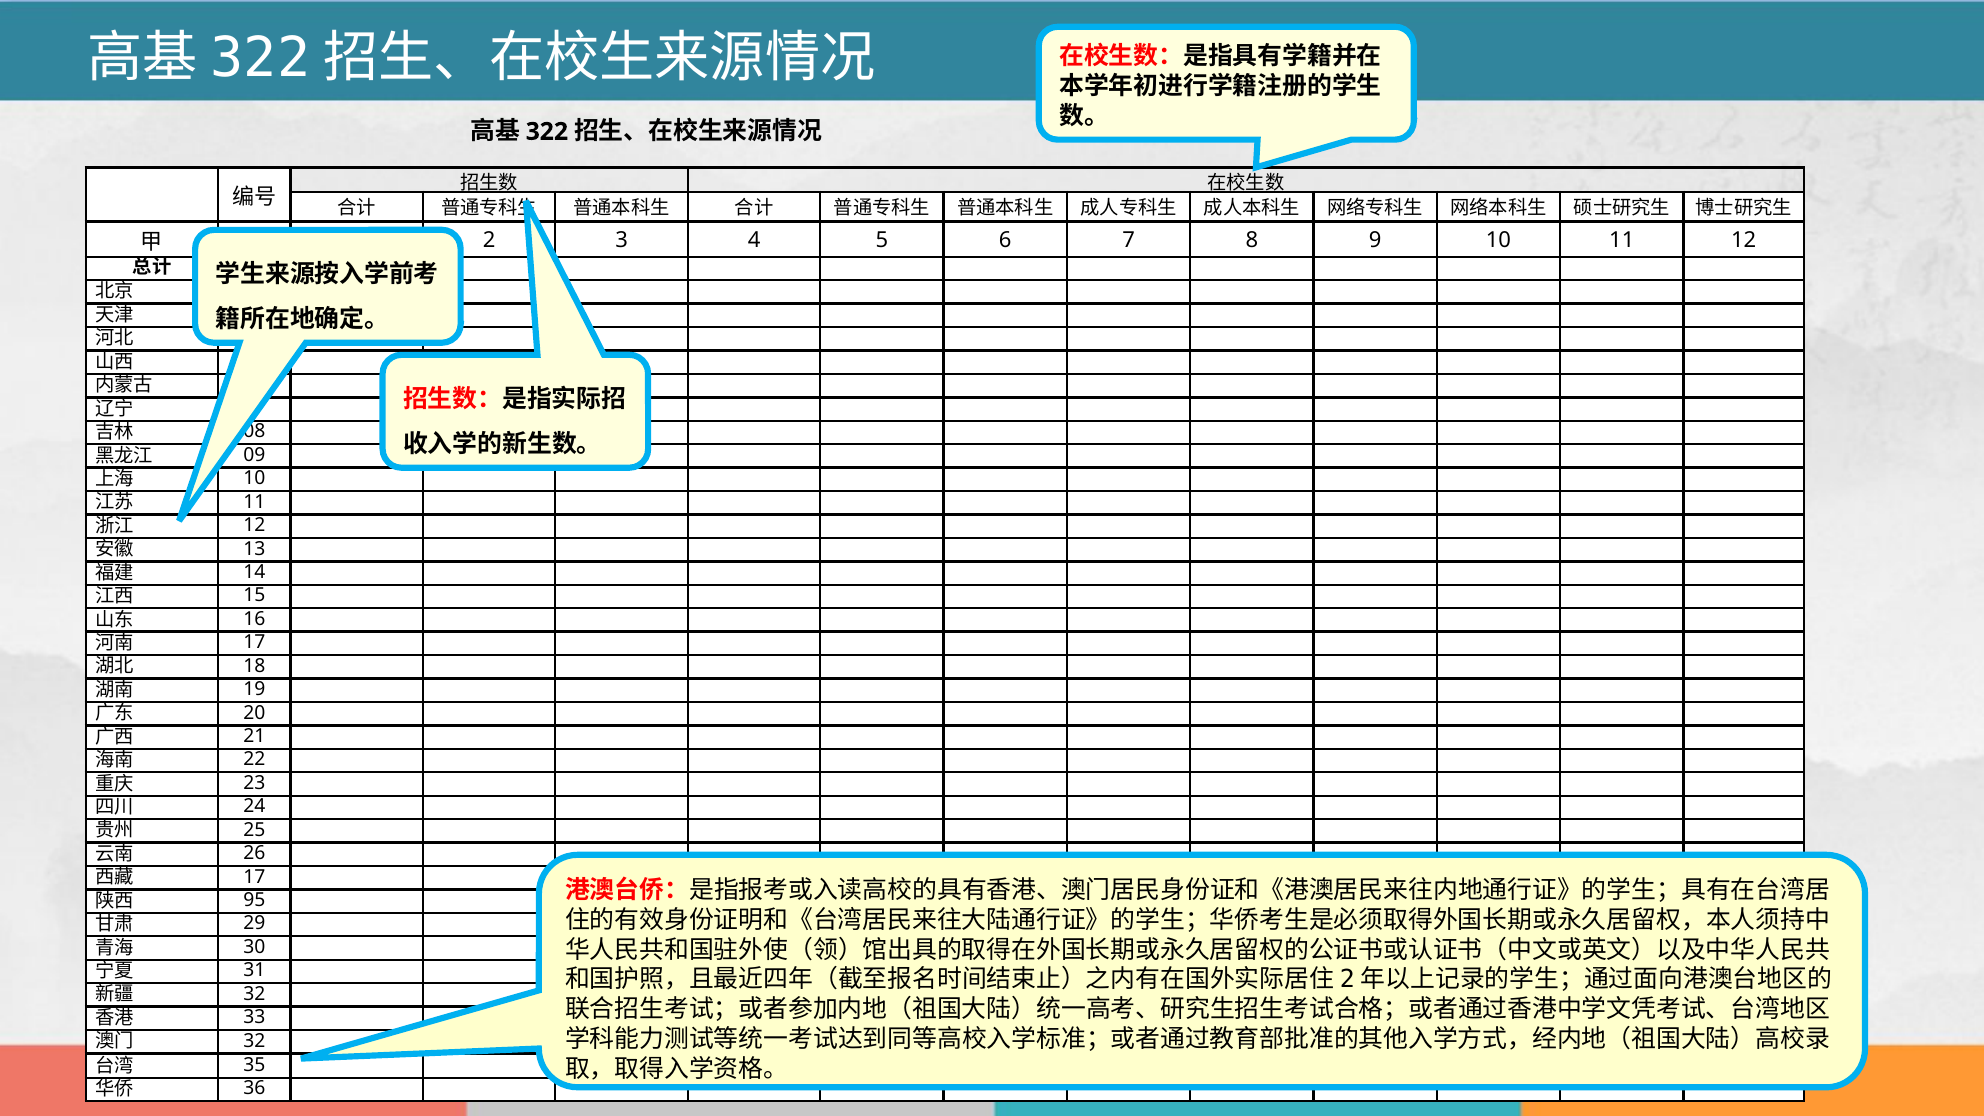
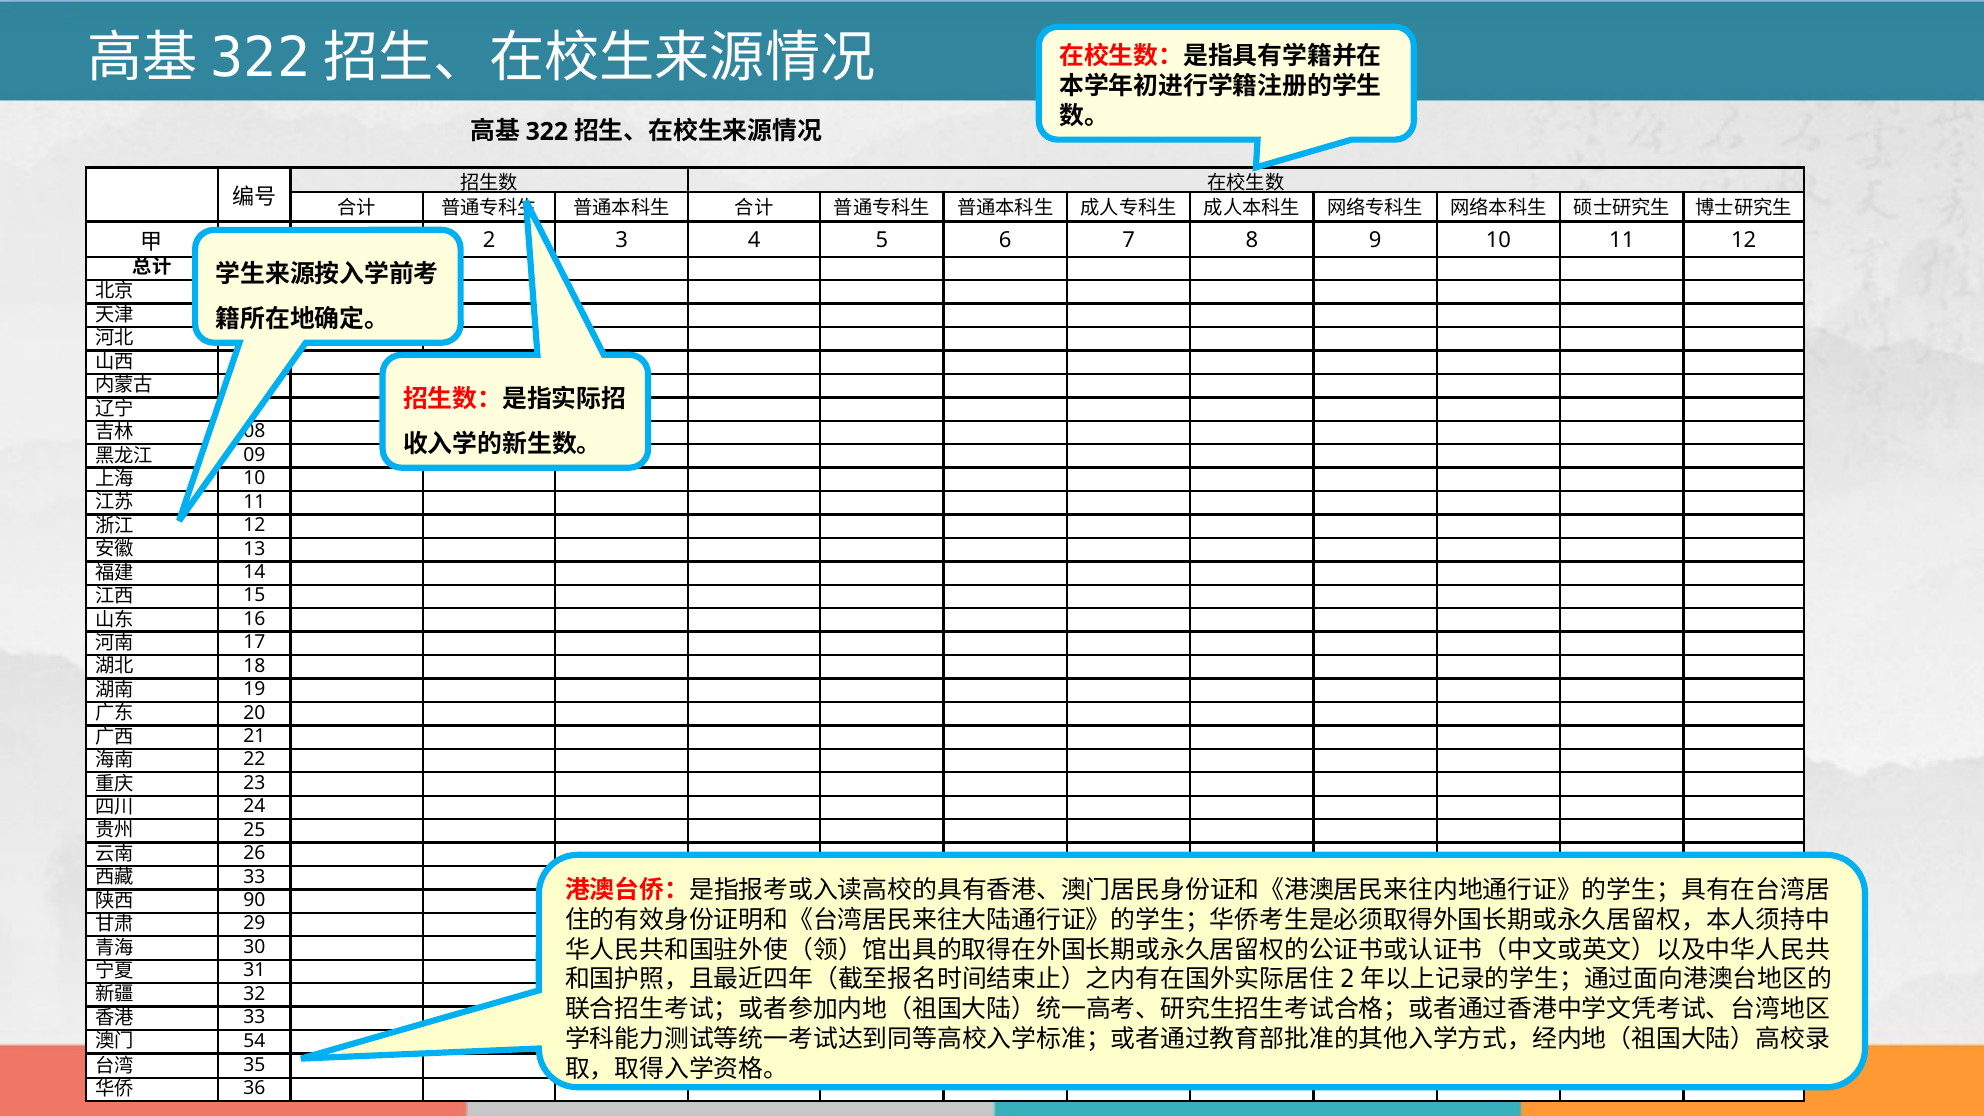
17 at (254, 877): 17 -> 33
95: 95 -> 90
32 at (254, 1041): 32 -> 54
